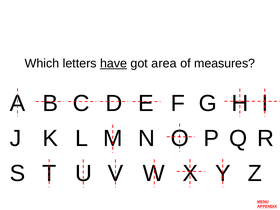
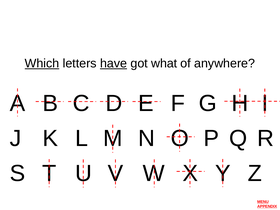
Which underline: none -> present
area: area -> what
measures: measures -> anywhere
